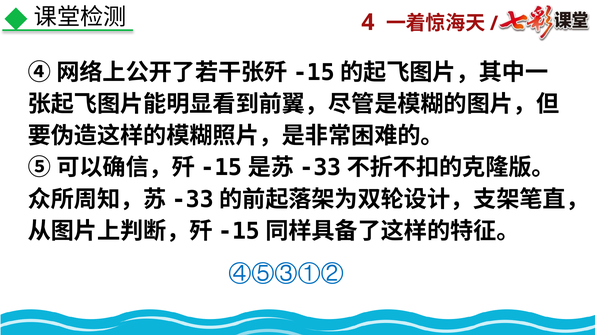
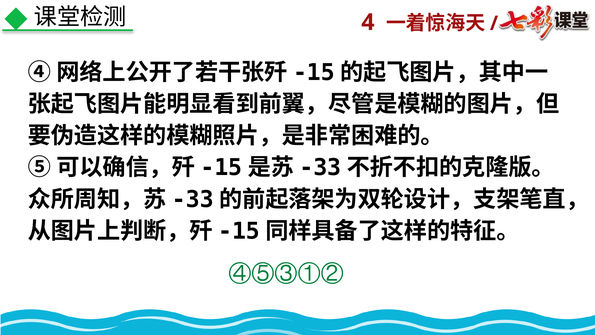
④⑤③①② colour: blue -> green
